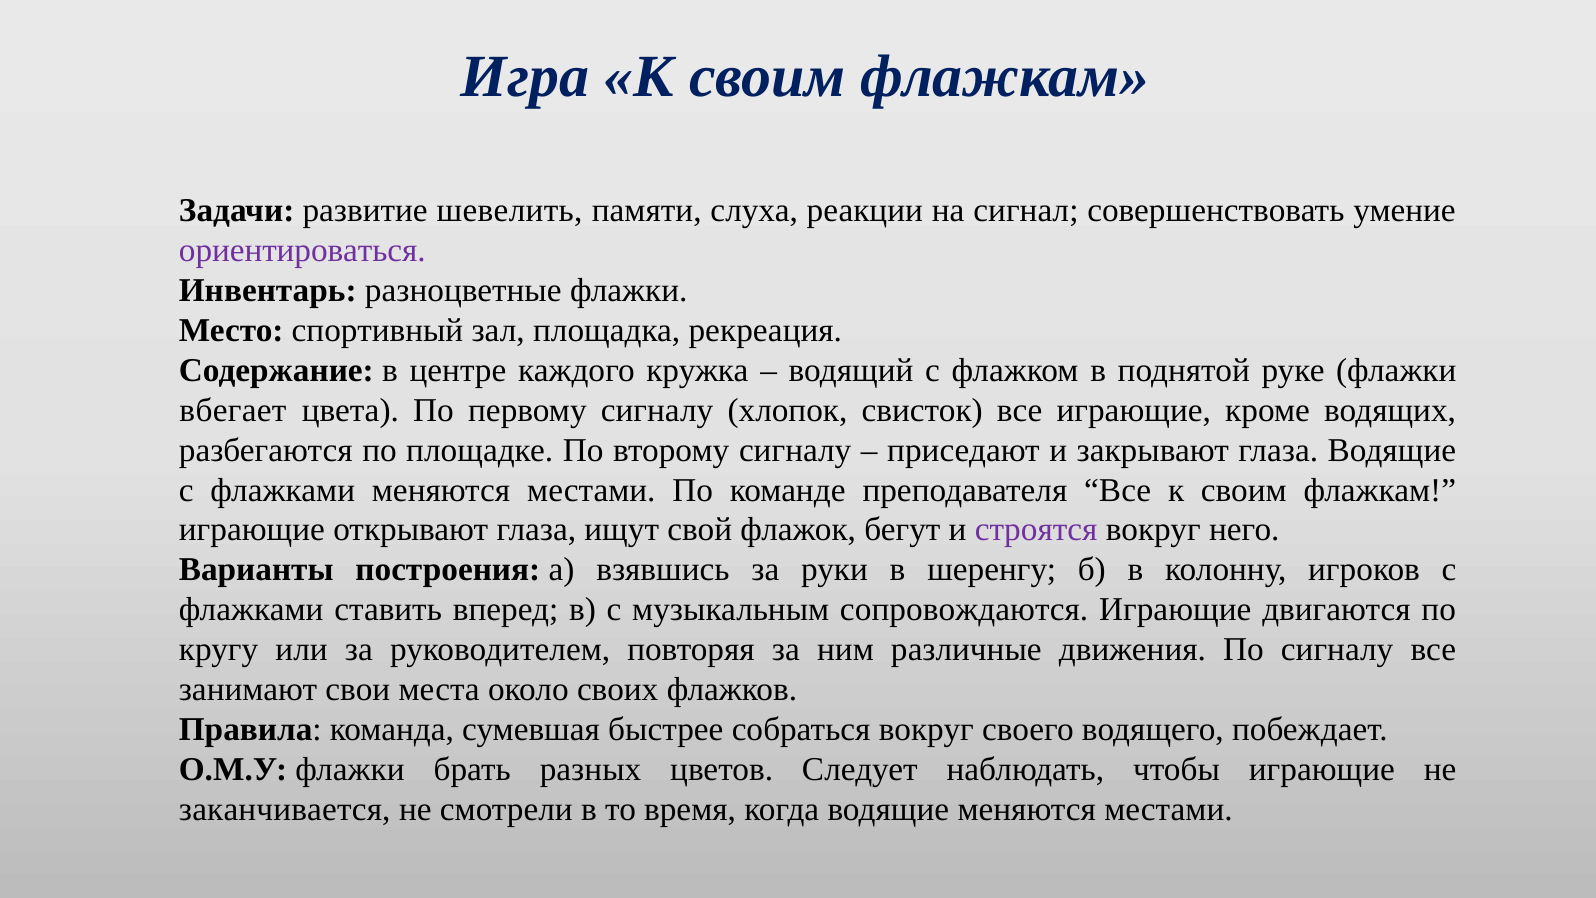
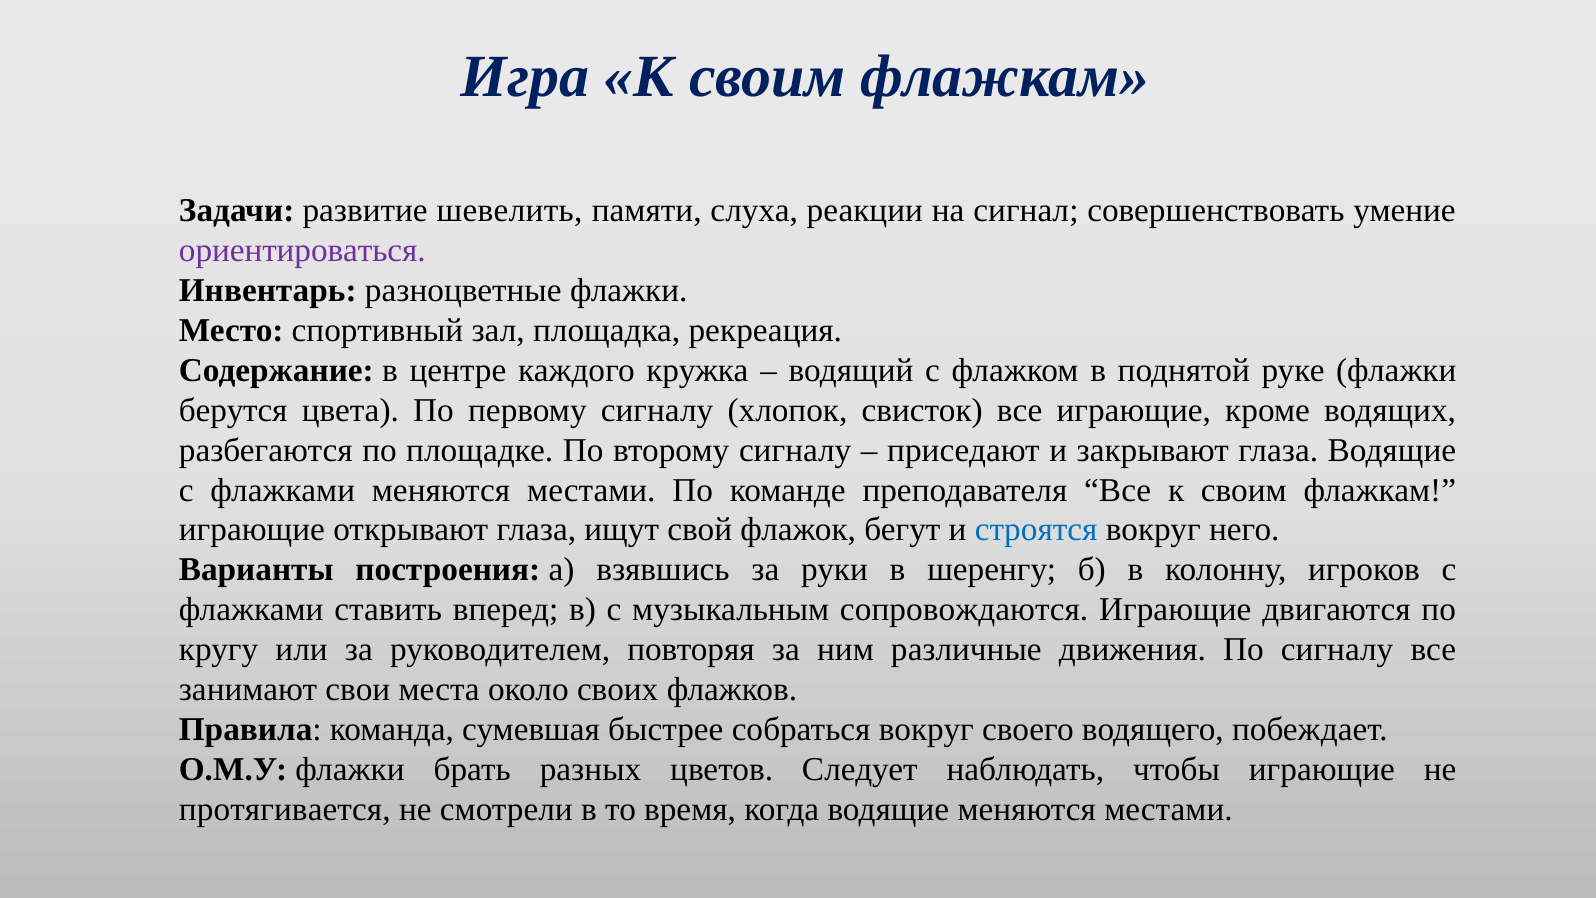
вбегает: вбегает -> берутся
строятся colour: purple -> blue
заканчивается: заканчивается -> протягивается
